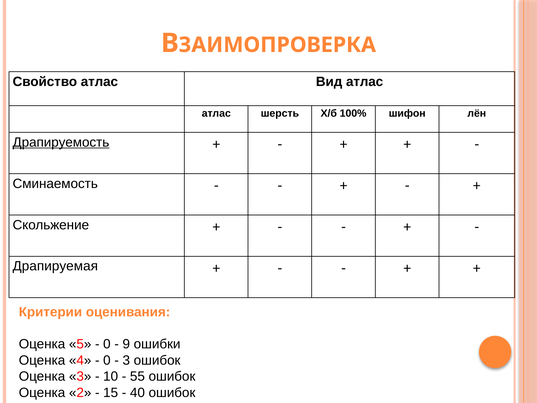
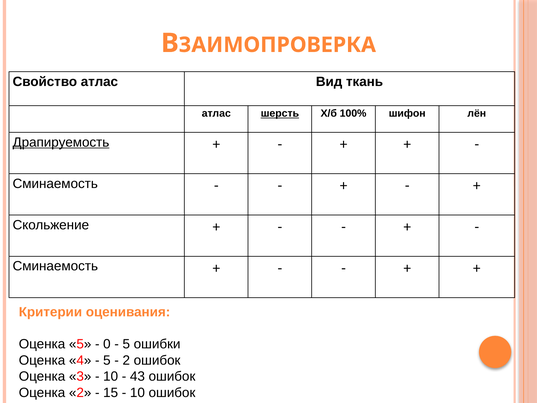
Вид атлас: атлас -> ткань
шерсть underline: none -> present
Драпируемая at (55, 266): Драпируемая -> Сминаемость
9 at (126, 344): 9 -> 5
0 at (107, 360): 0 -> 5
3 at (126, 360): 3 -> 2
55: 55 -> 43
40 at (137, 392): 40 -> 10
